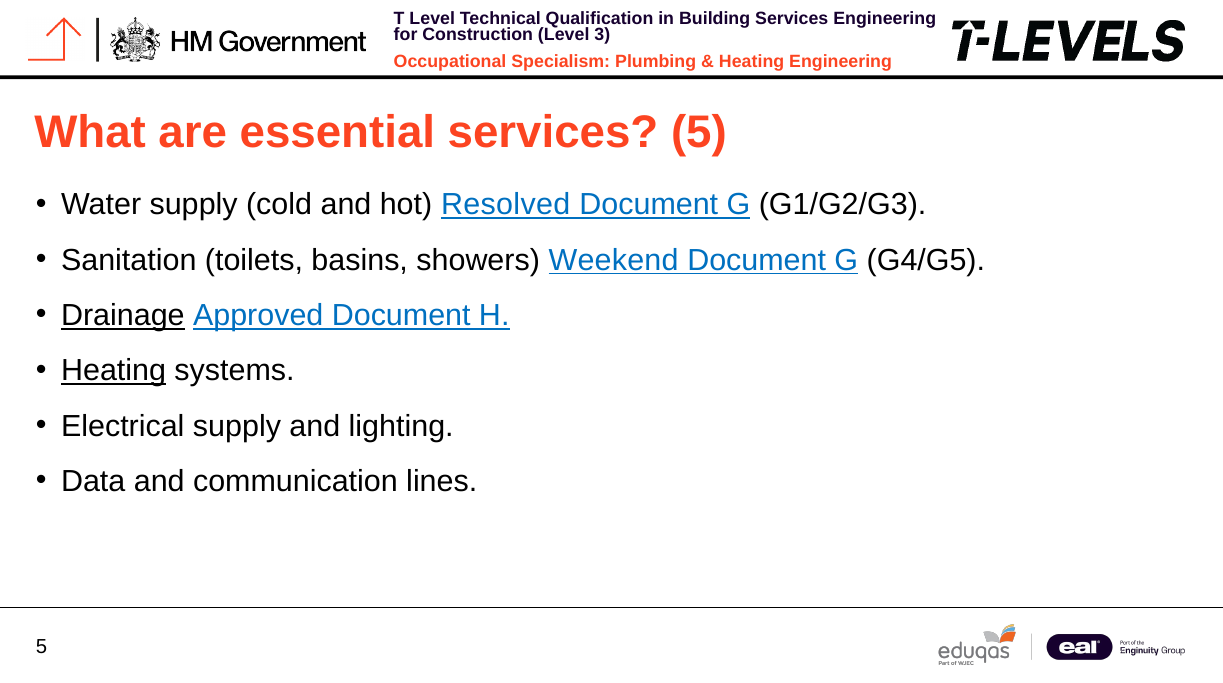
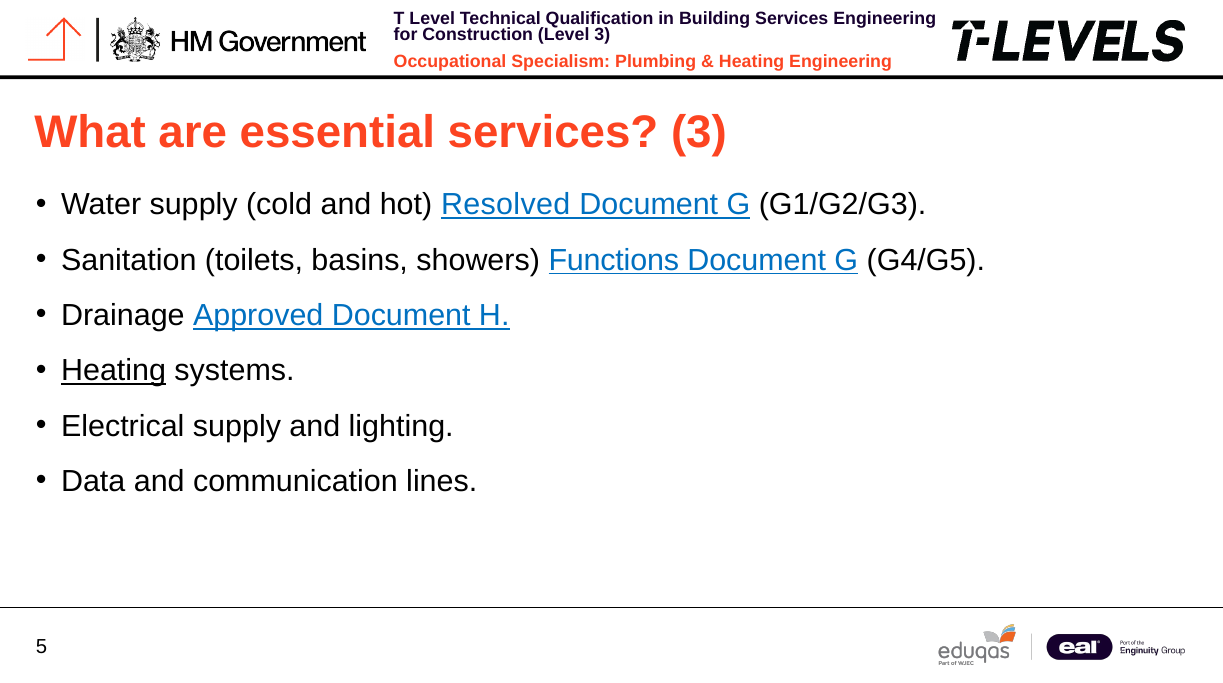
services 5: 5 -> 3
Weekend: Weekend -> Functions
Drainage underline: present -> none
